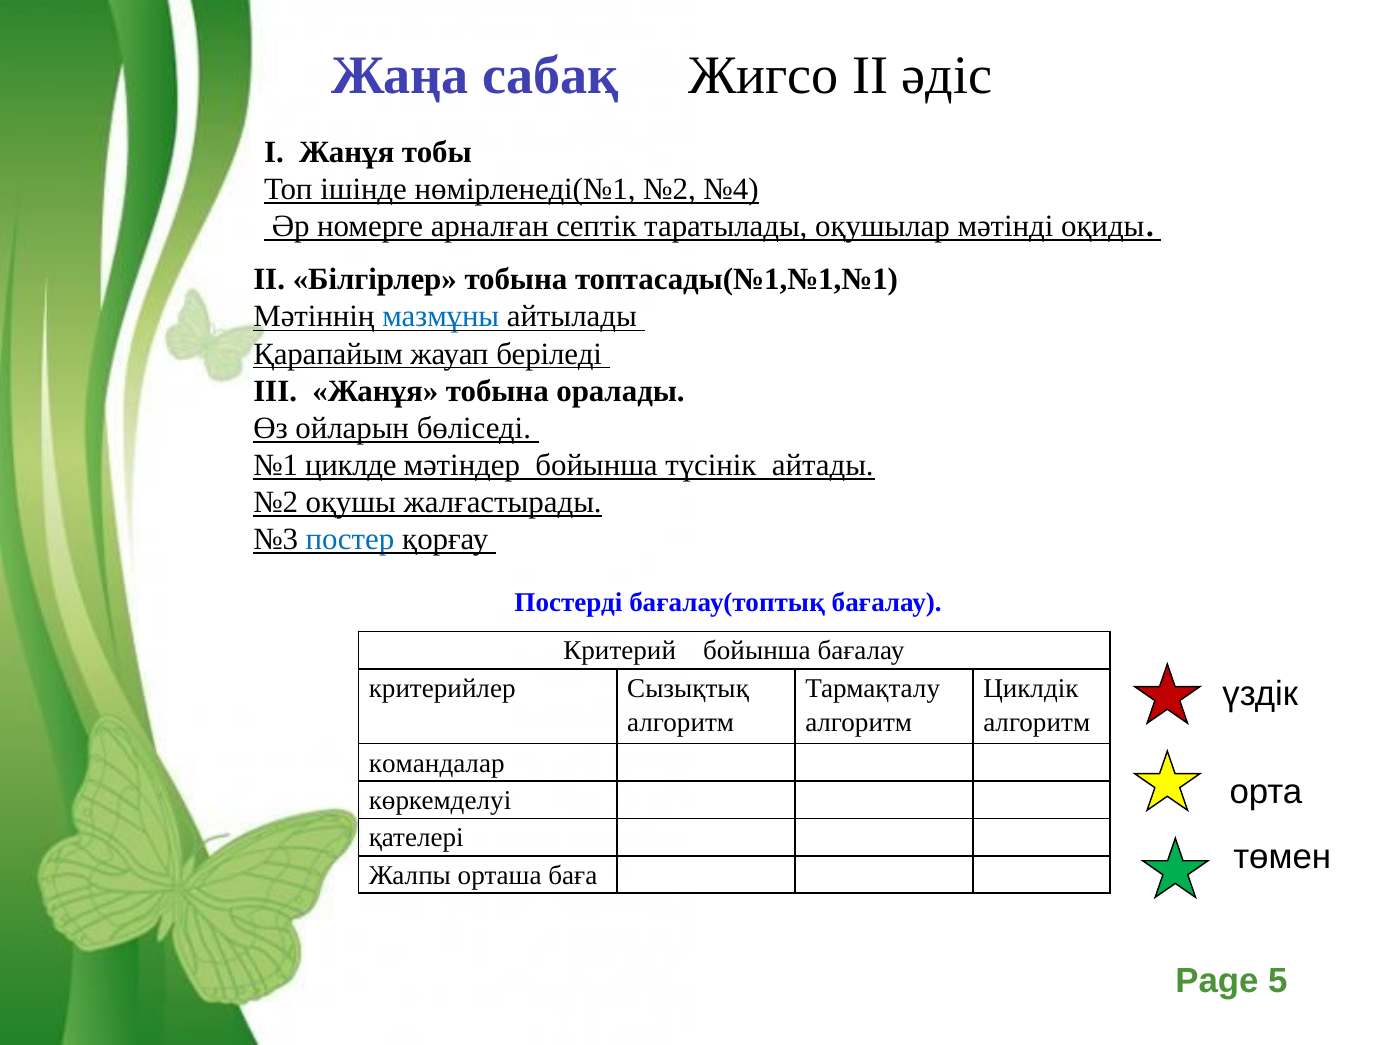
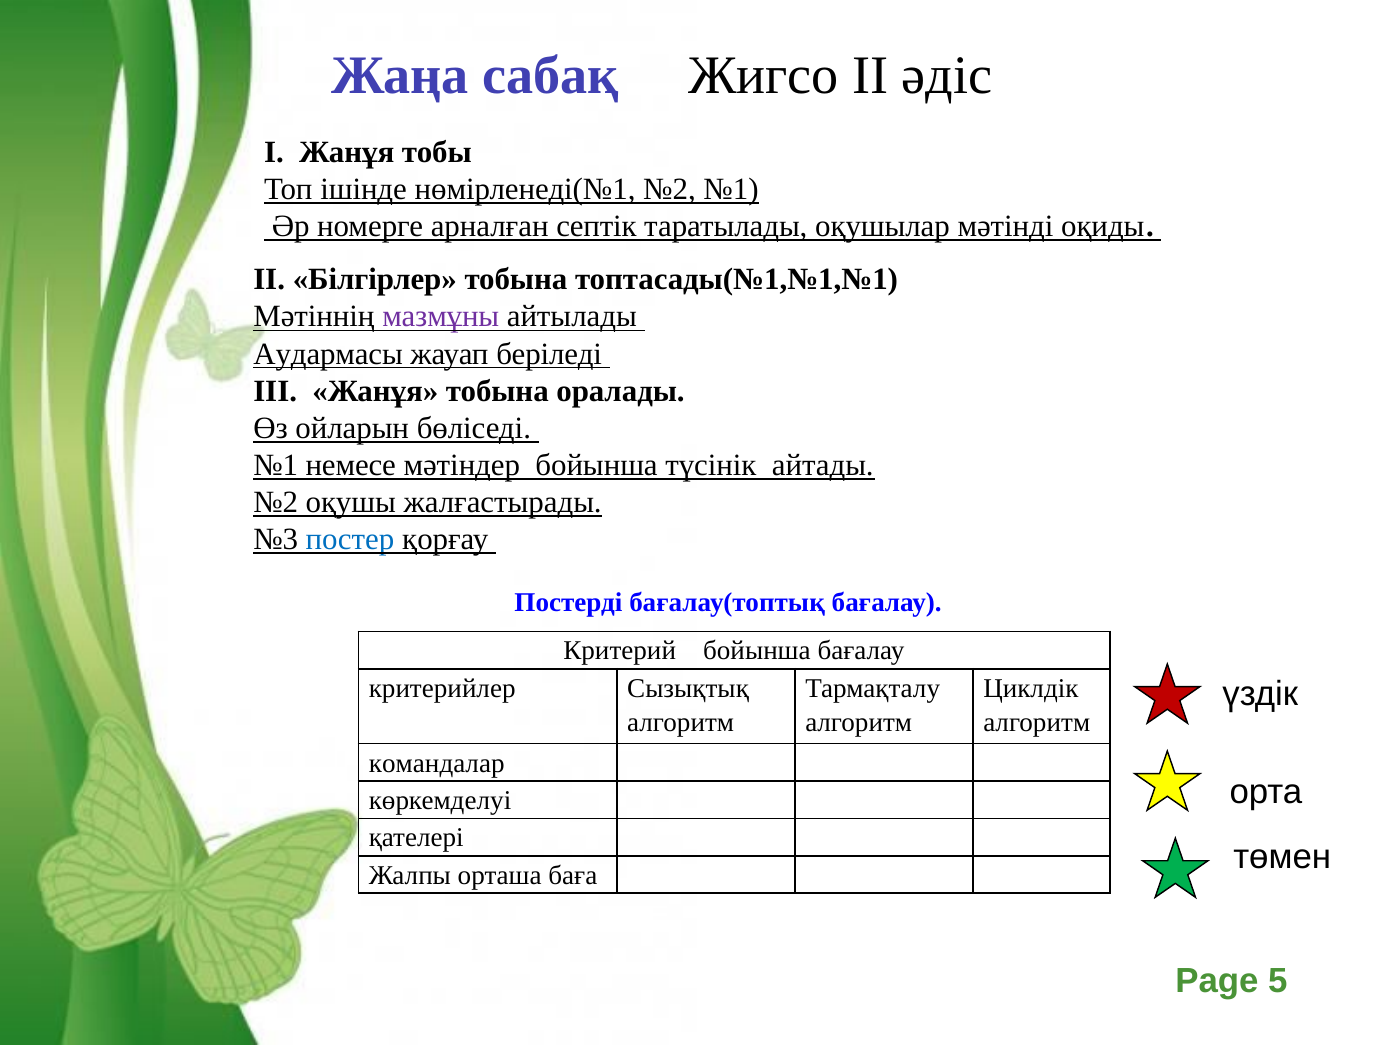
№2 №4: №4 -> №1
мазмұны colour: blue -> purple
Қарапайым: Қарапайым -> Аудармасы
циклде: циклде -> немесе
